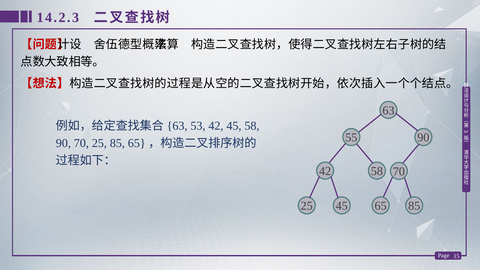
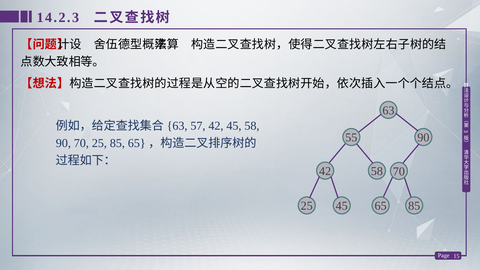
53: 53 -> 57
